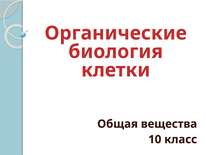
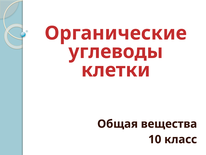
биология: биология -> углеводы
